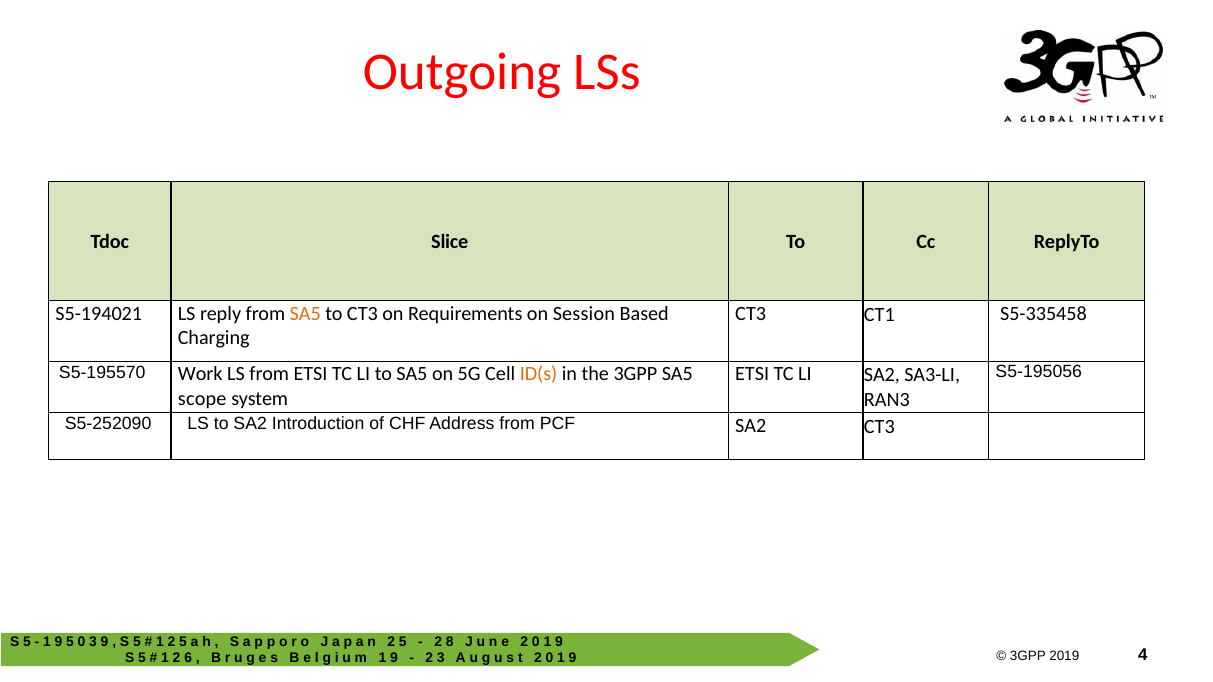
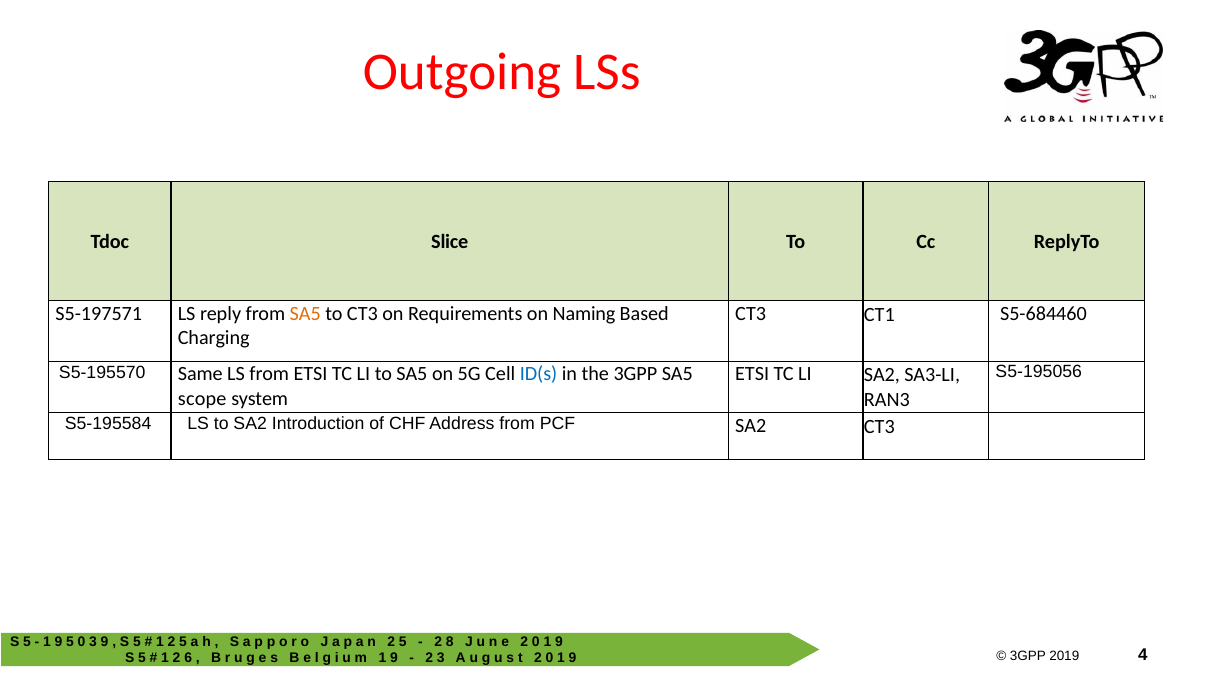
S5-194021: S5-194021 -> S5-197571
Session: Session -> Naming
S5-335458: S5-335458 -> S5-684460
Work: Work -> Same
ID(s colour: orange -> blue
S5-252090: S5-252090 -> S5-195584
